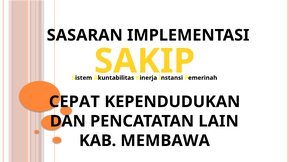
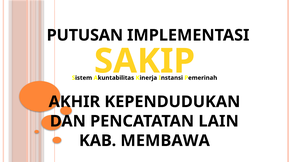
SASARAN: SASARAN -> PUTUSAN
CEPAT: CEPAT -> AKHIR
